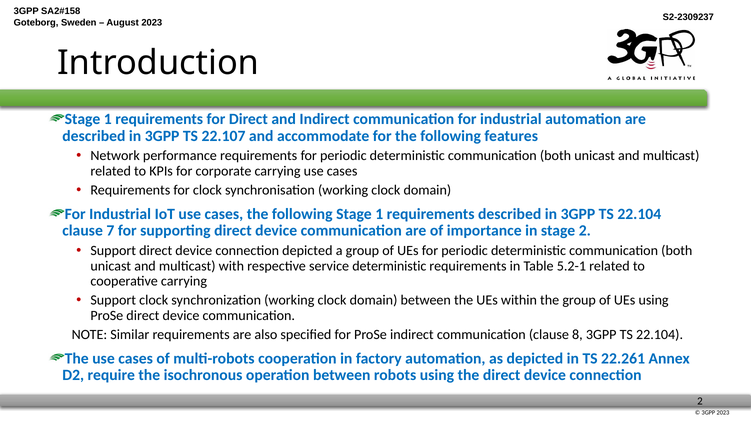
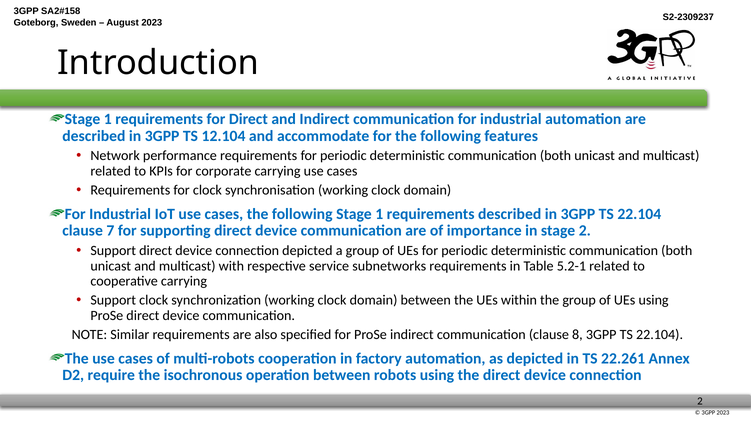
22.107: 22.107 -> 12.104
service deterministic: deterministic -> subnetworks
